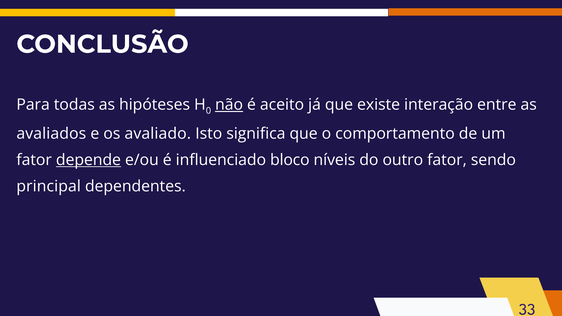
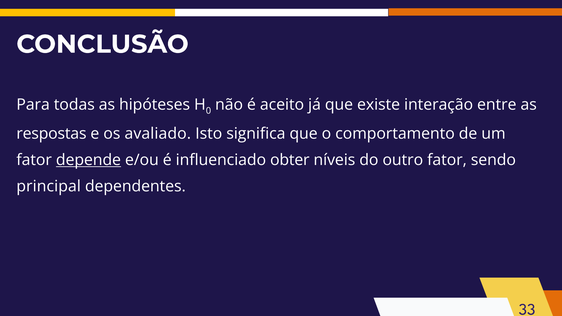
não underline: present -> none
avaliados: avaliados -> respostas
bloco: bloco -> obter
